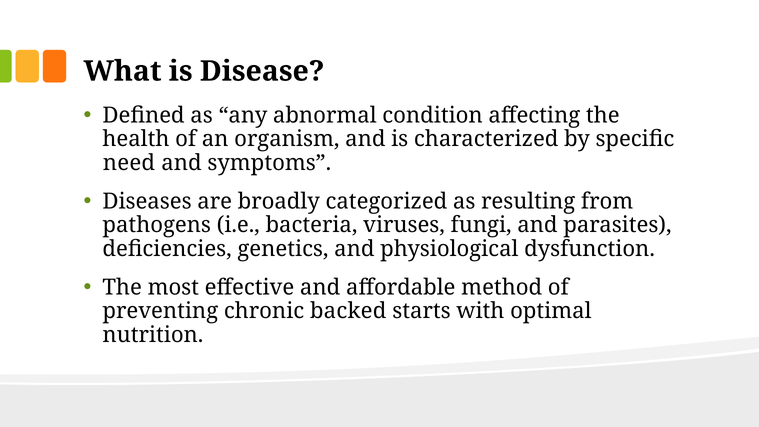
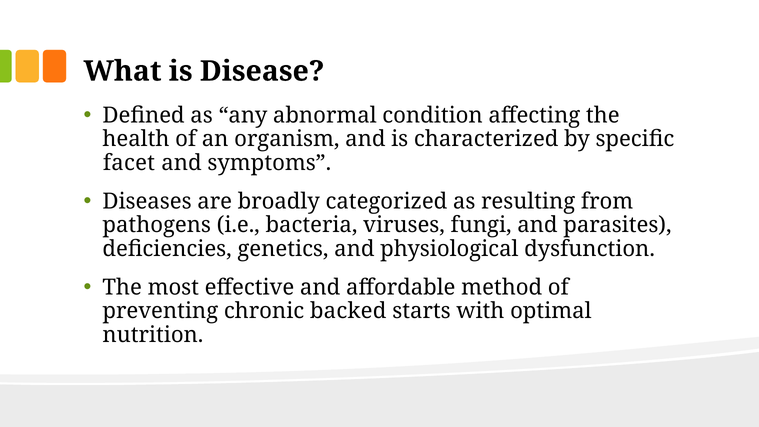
need: need -> facet
